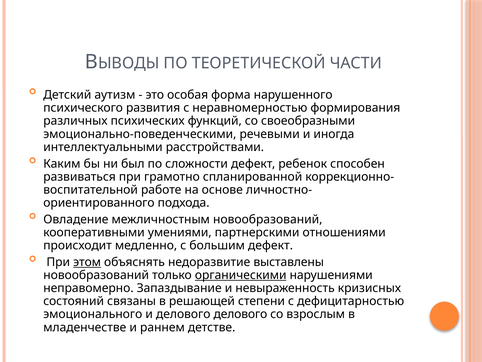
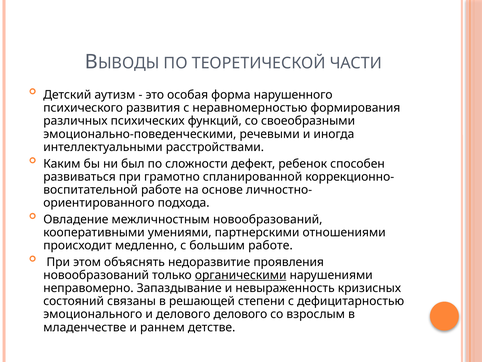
большим дефект: дефект -> работе
этом underline: present -> none
выставлены: выставлены -> проявления
